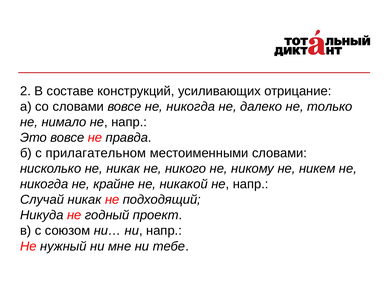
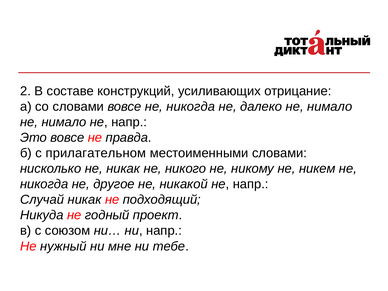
далеко не только: только -> нимало
крайне: крайне -> другое
